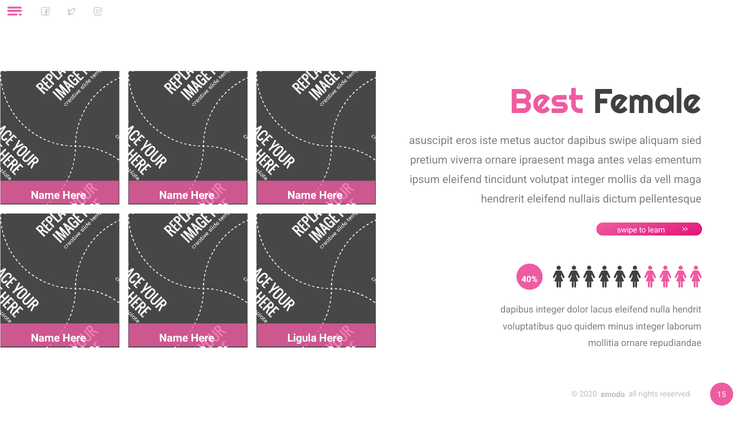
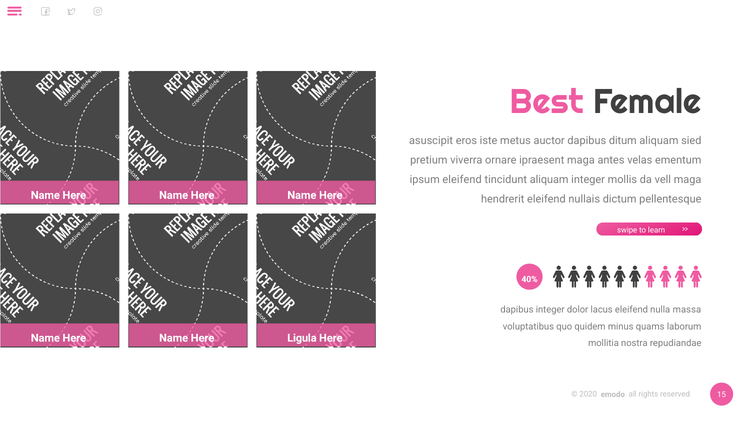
dapibus swipe: swipe -> ditum
tincidunt volutpat: volutpat -> aliquam
hendrit: hendrit -> massa
minus integer: integer -> quams
mollitia ornare: ornare -> nostra
